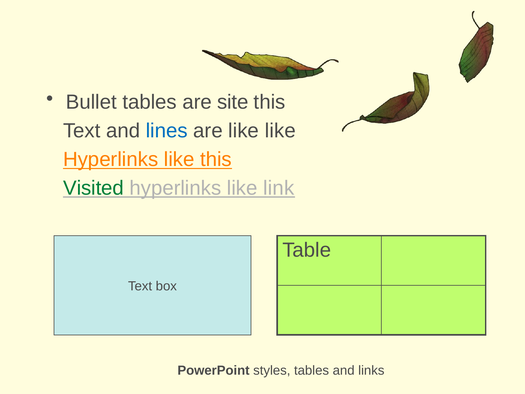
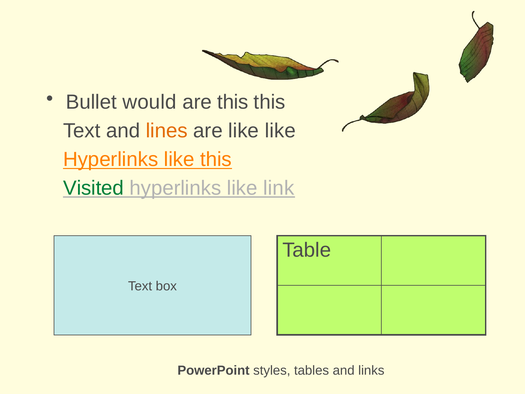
Bullet tables: tables -> would
are site: site -> this
lines colour: blue -> orange
